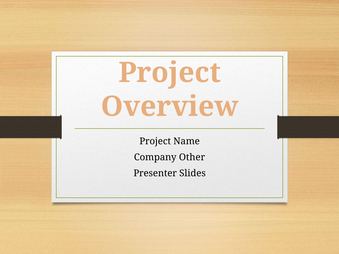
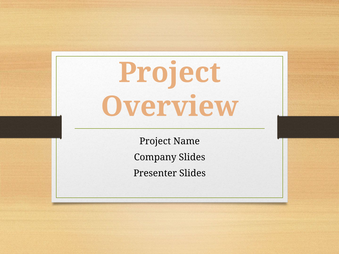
Company Other: Other -> Slides
